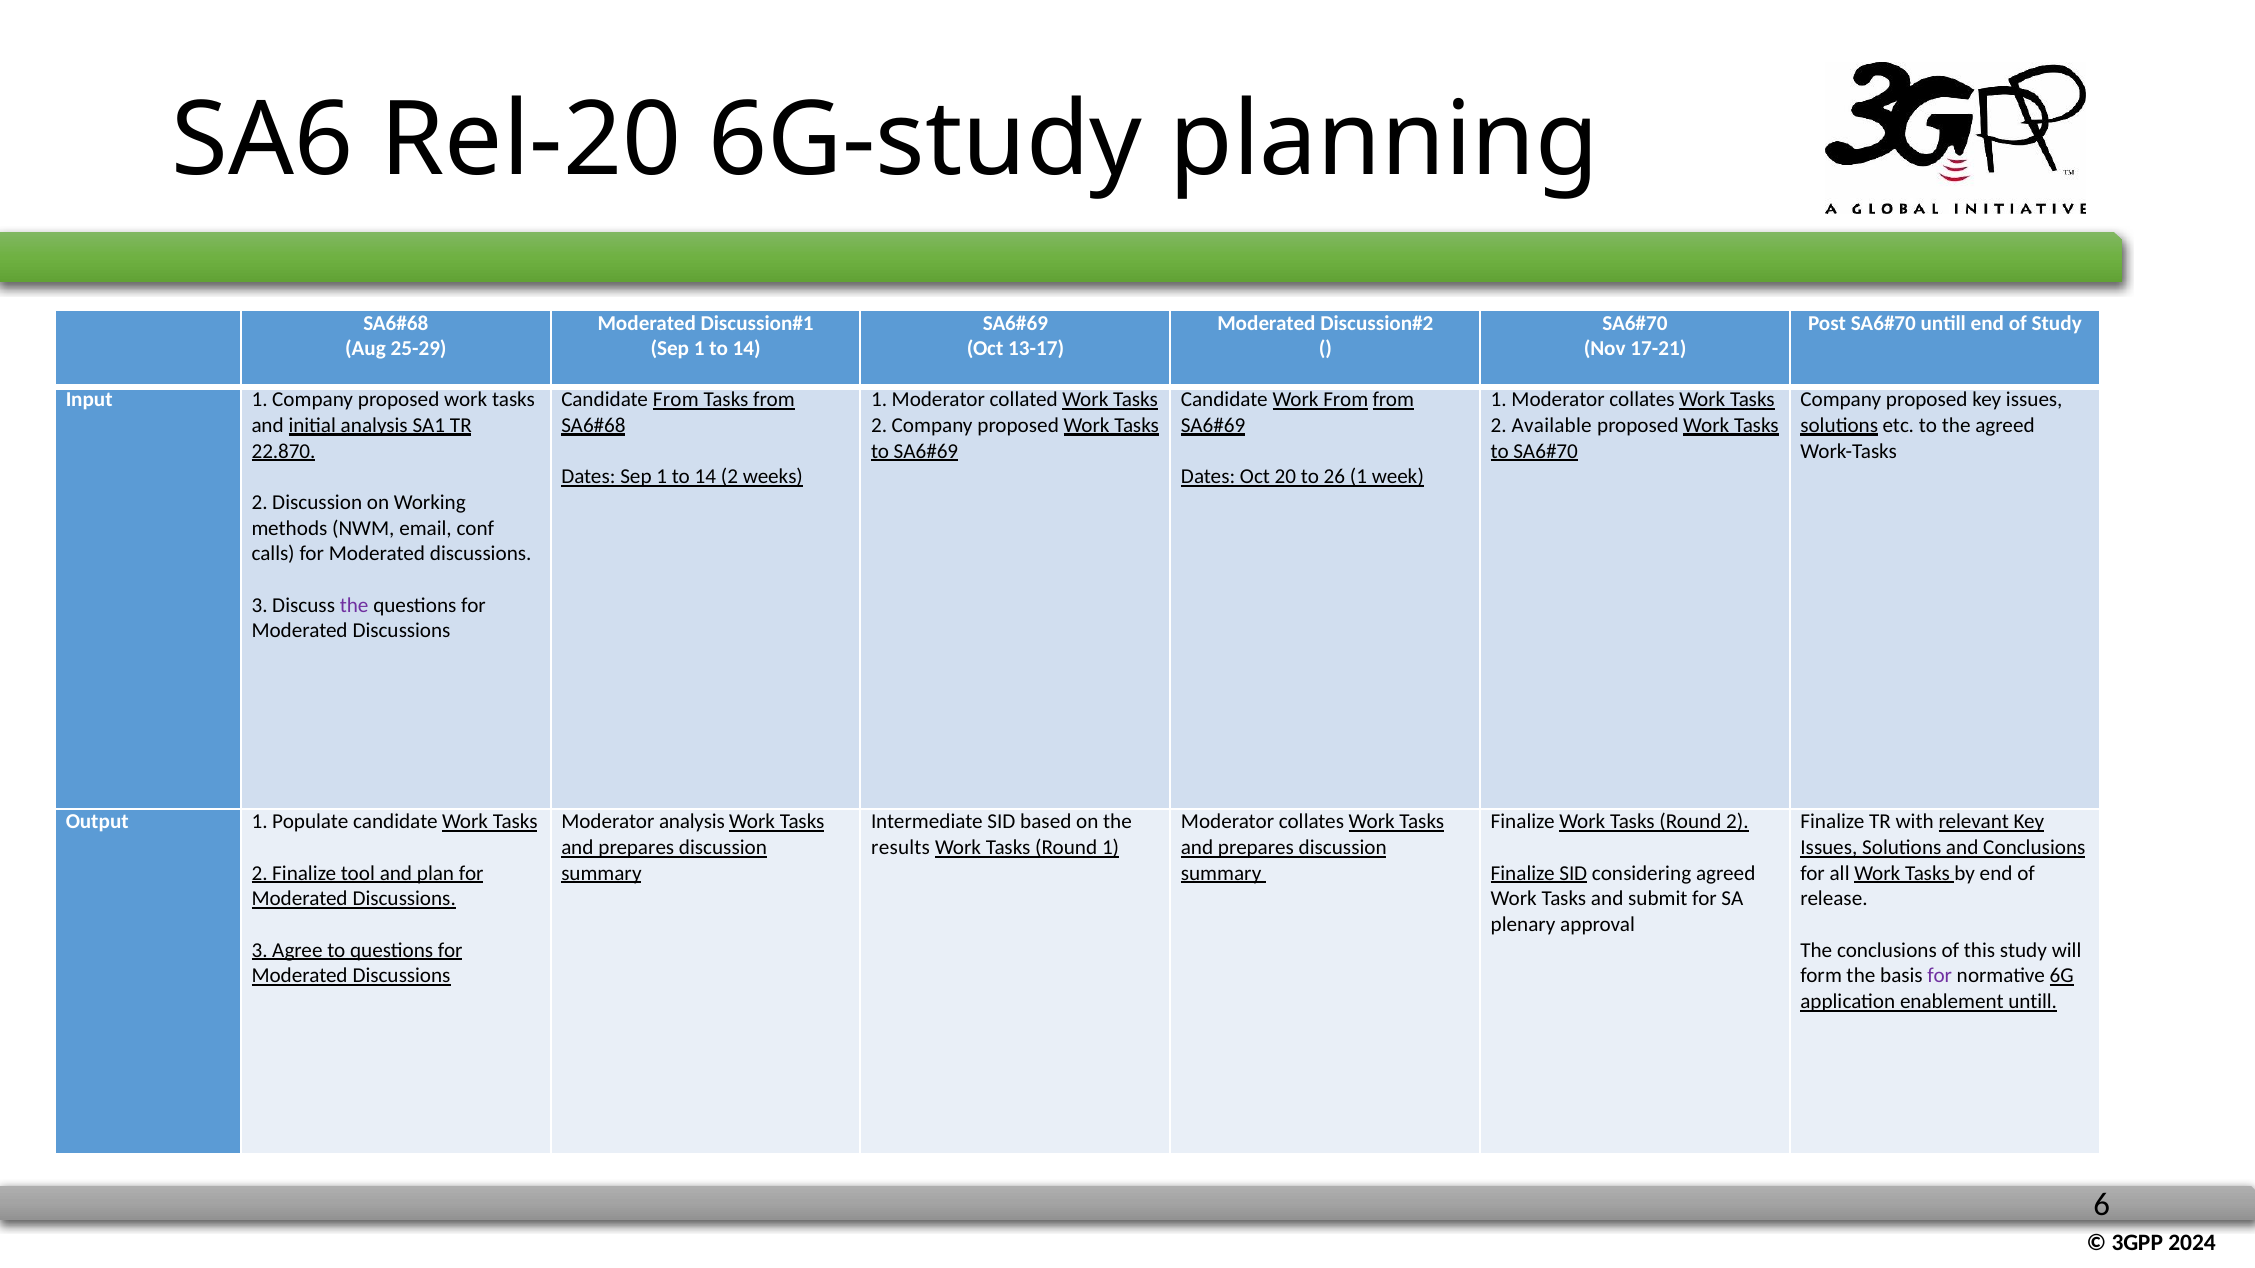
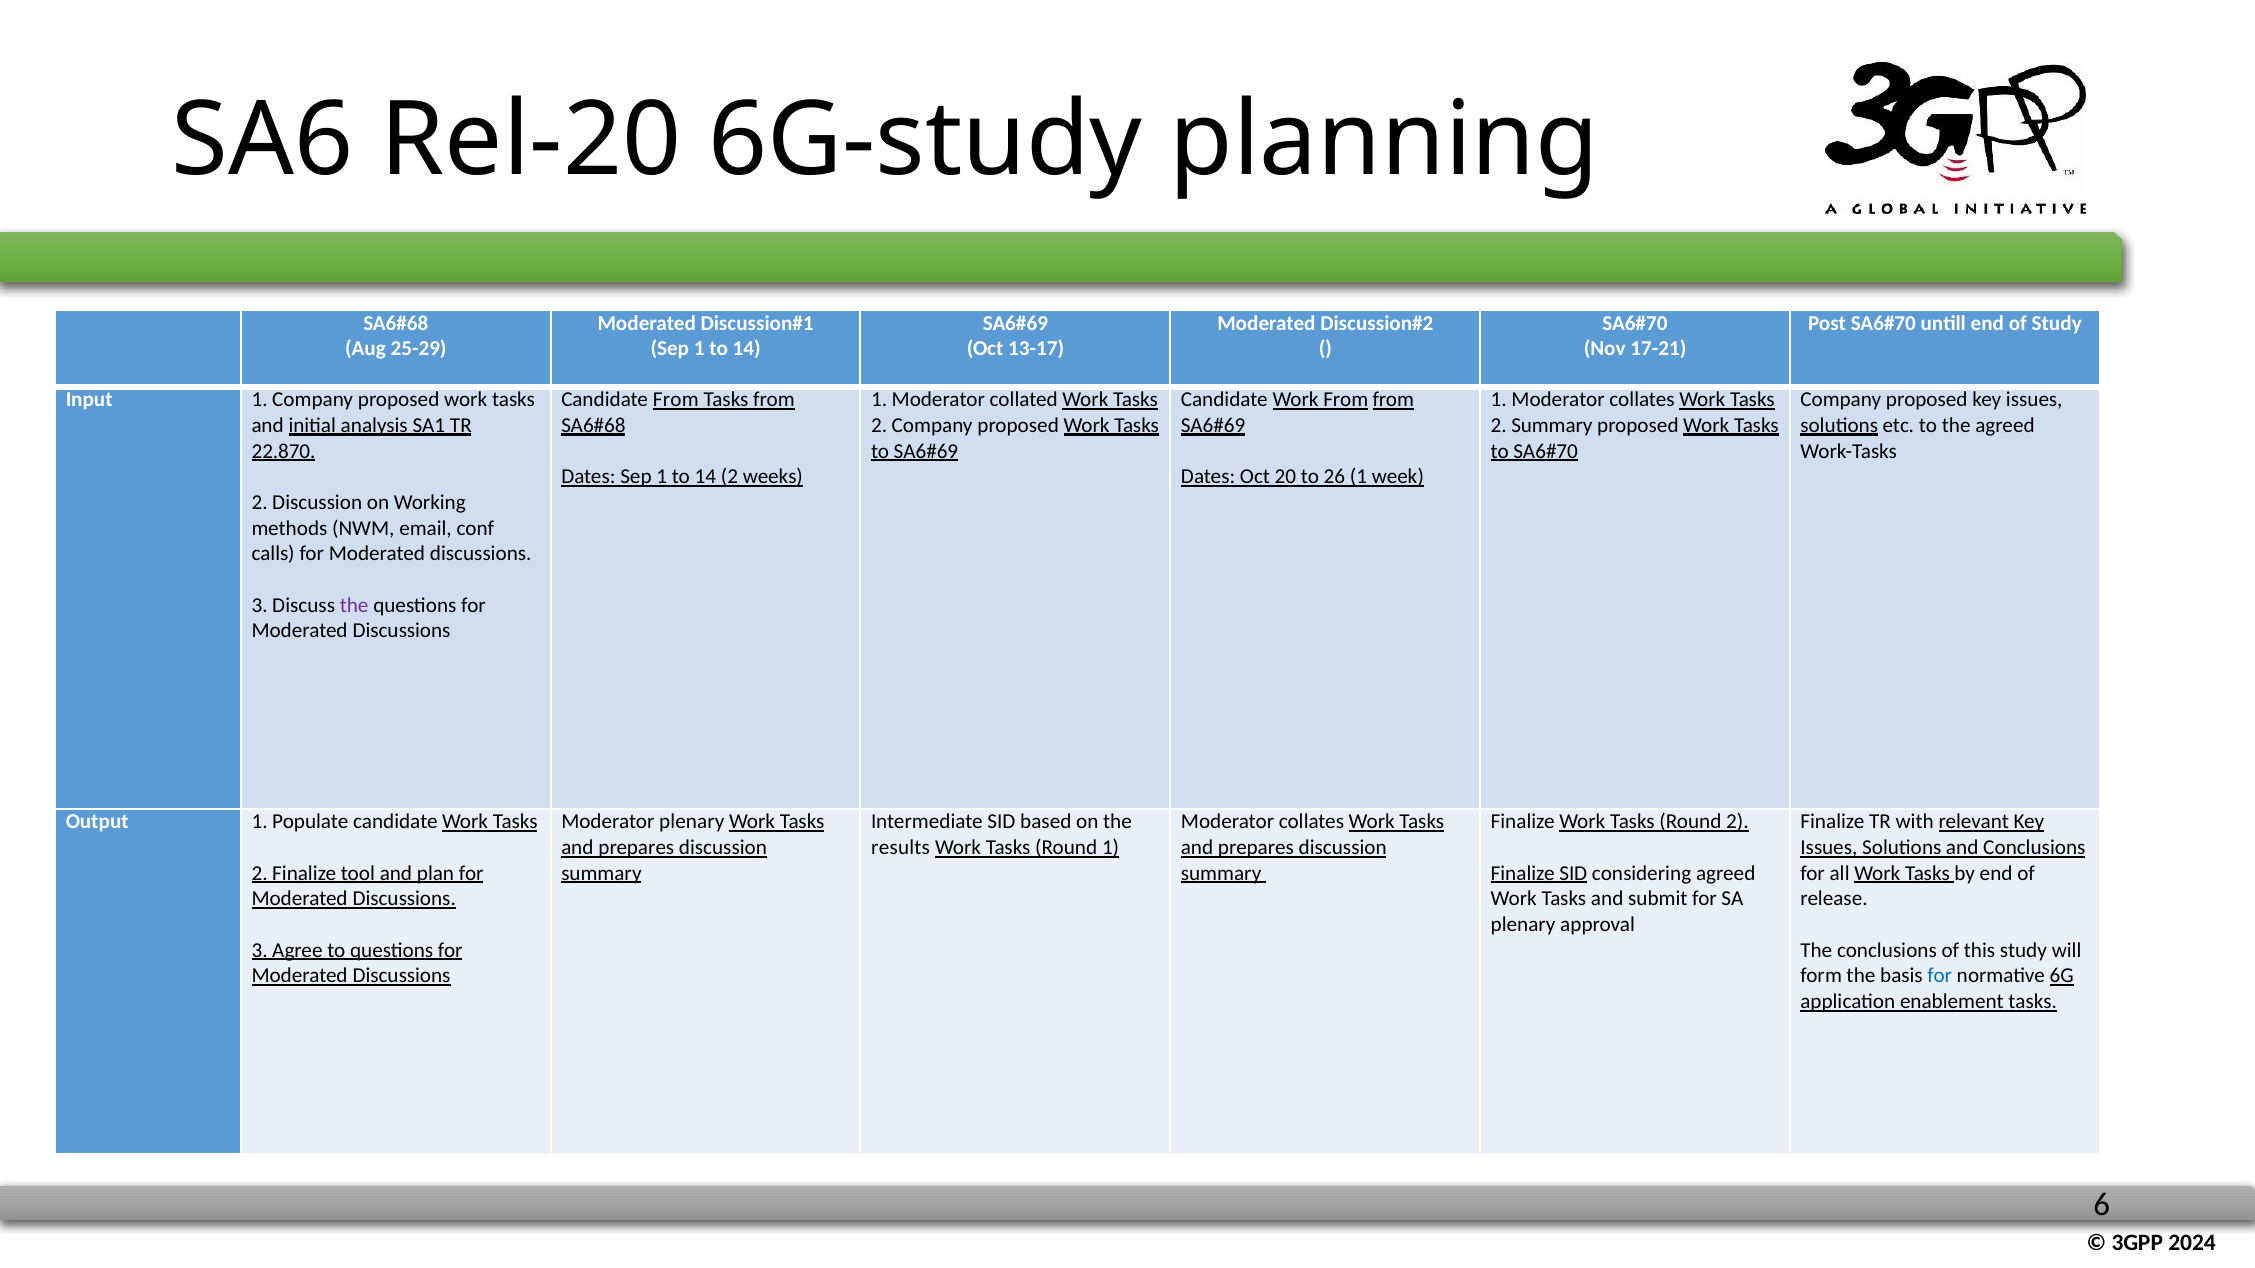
2 Available: Available -> Summary
Moderator analysis: analysis -> plenary
for at (1940, 976) colour: purple -> blue
enablement untill: untill -> tasks
